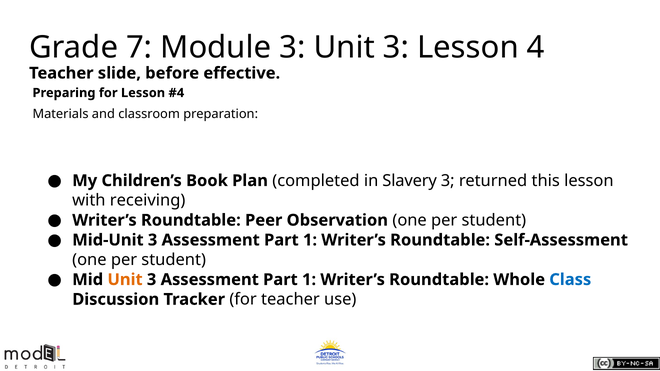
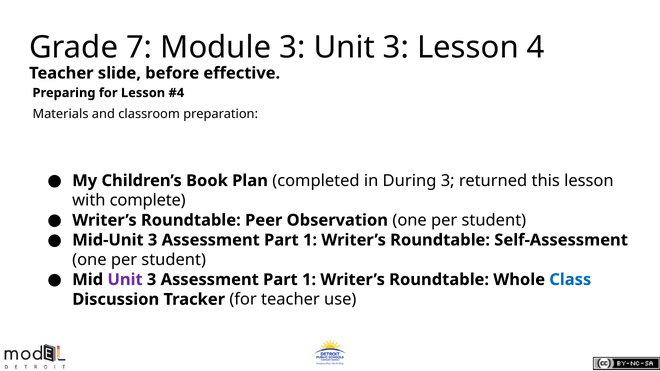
Slavery: Slavery -> During
receiving: receiving -> complete
Unit at (125, 280) colour: orange -> purple
